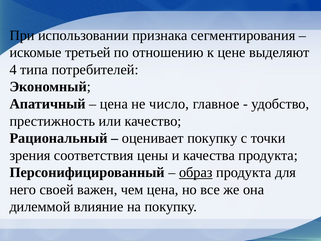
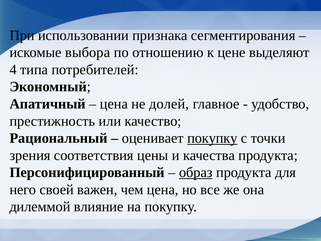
третьей: третьей -> выбора
число: число -> долей
покупку at (212, 138) underline: none -> present
